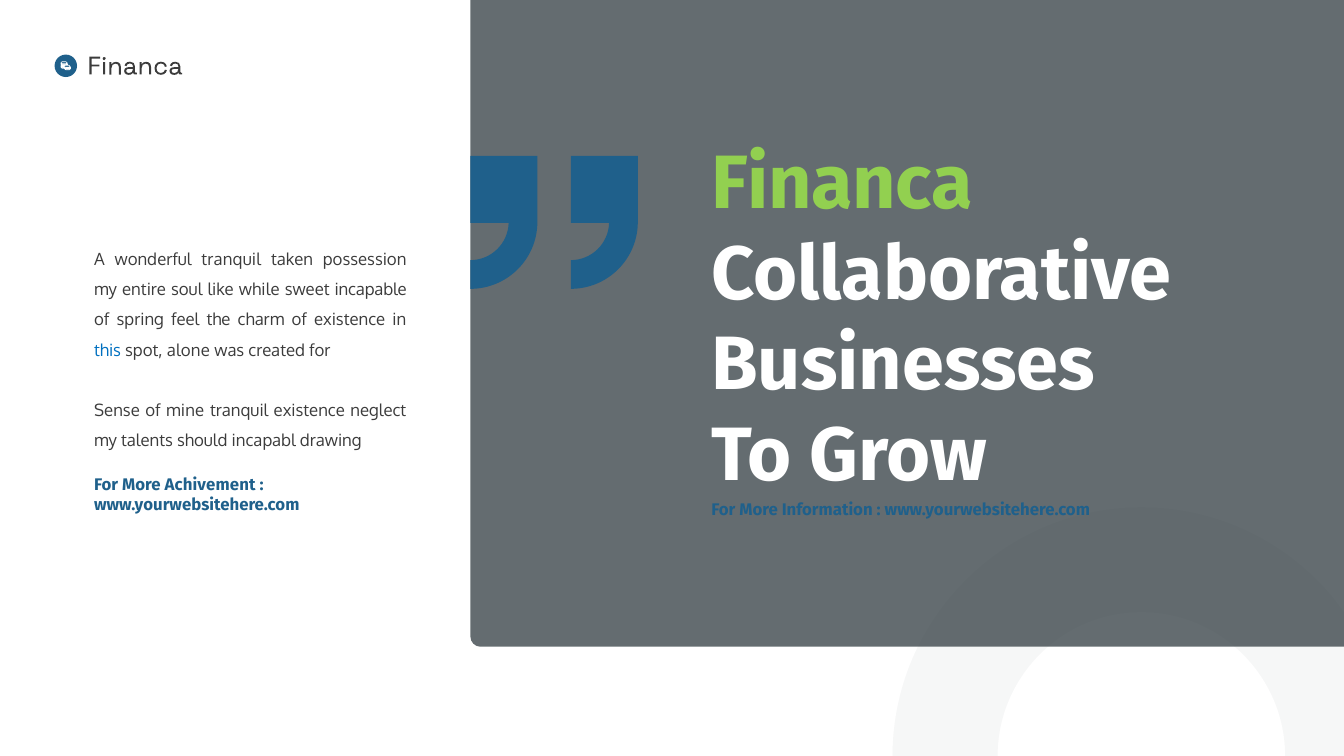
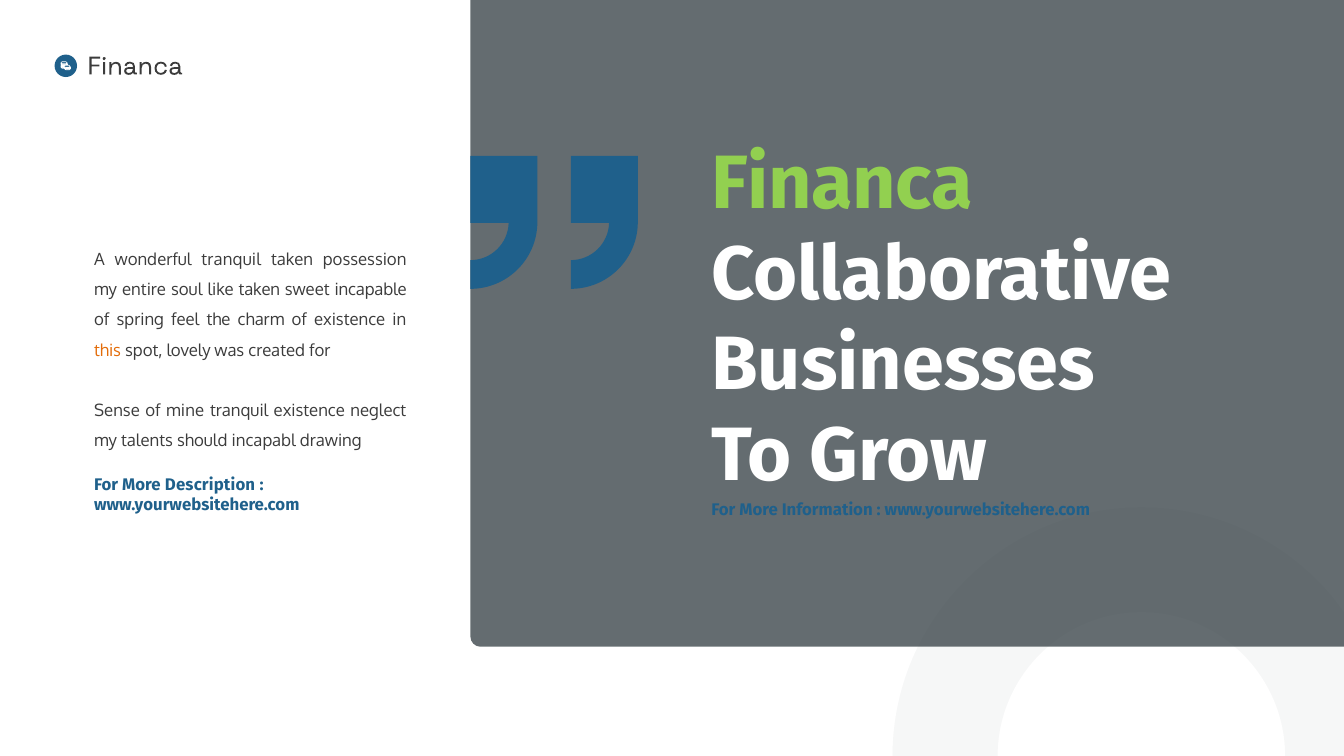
like while: while -> taken
this colour: blue -> orange
alone: alone -> lovely
Achivement: Achivement -> Description
